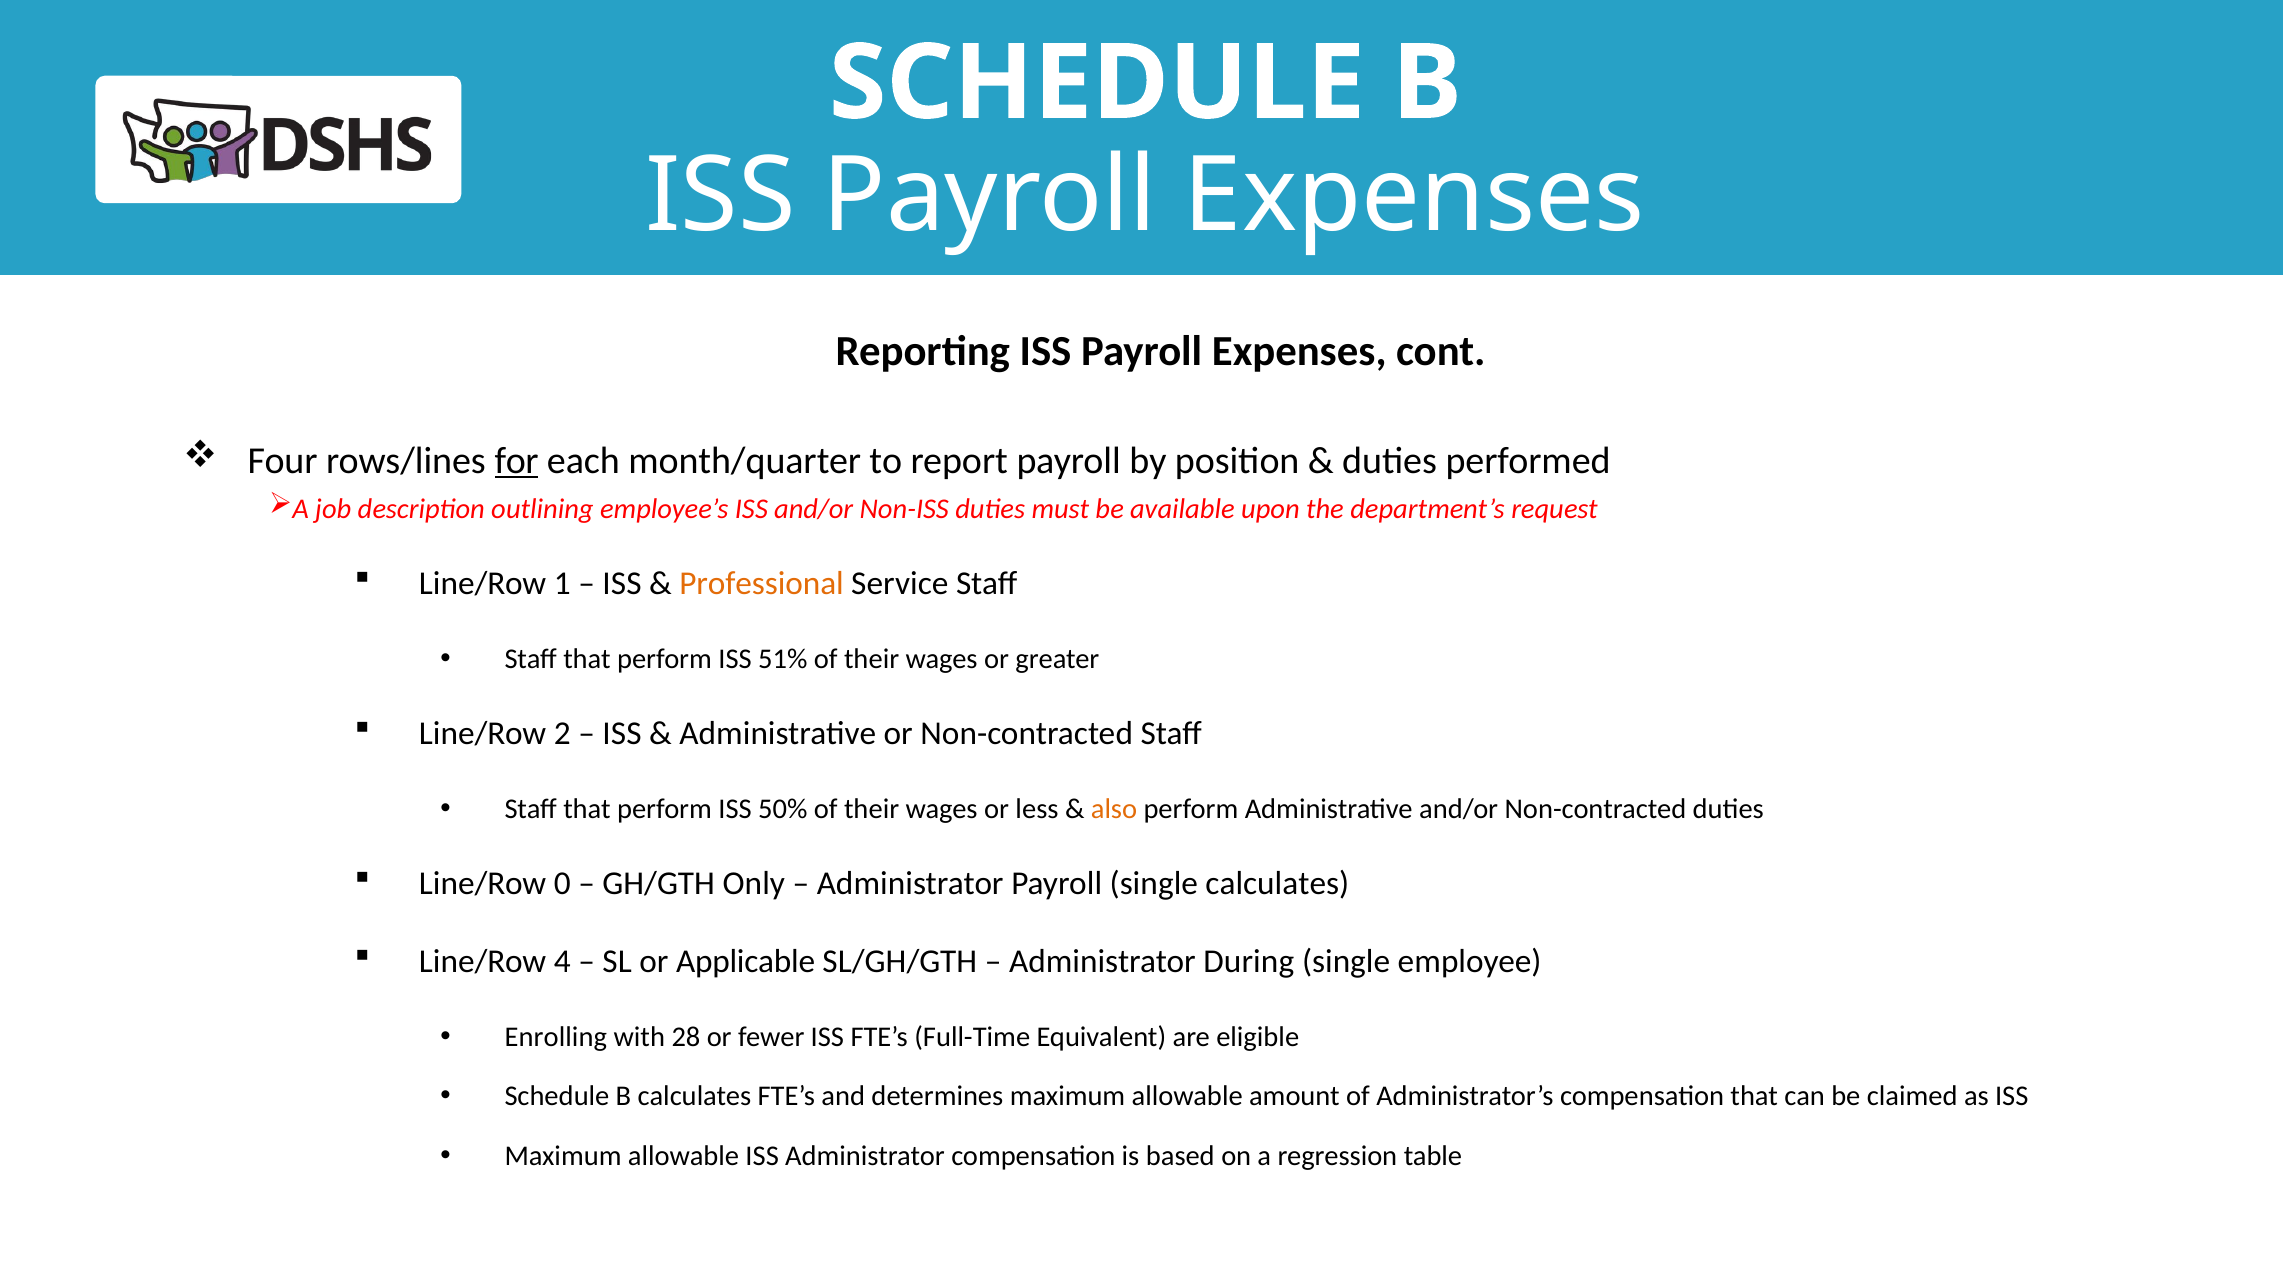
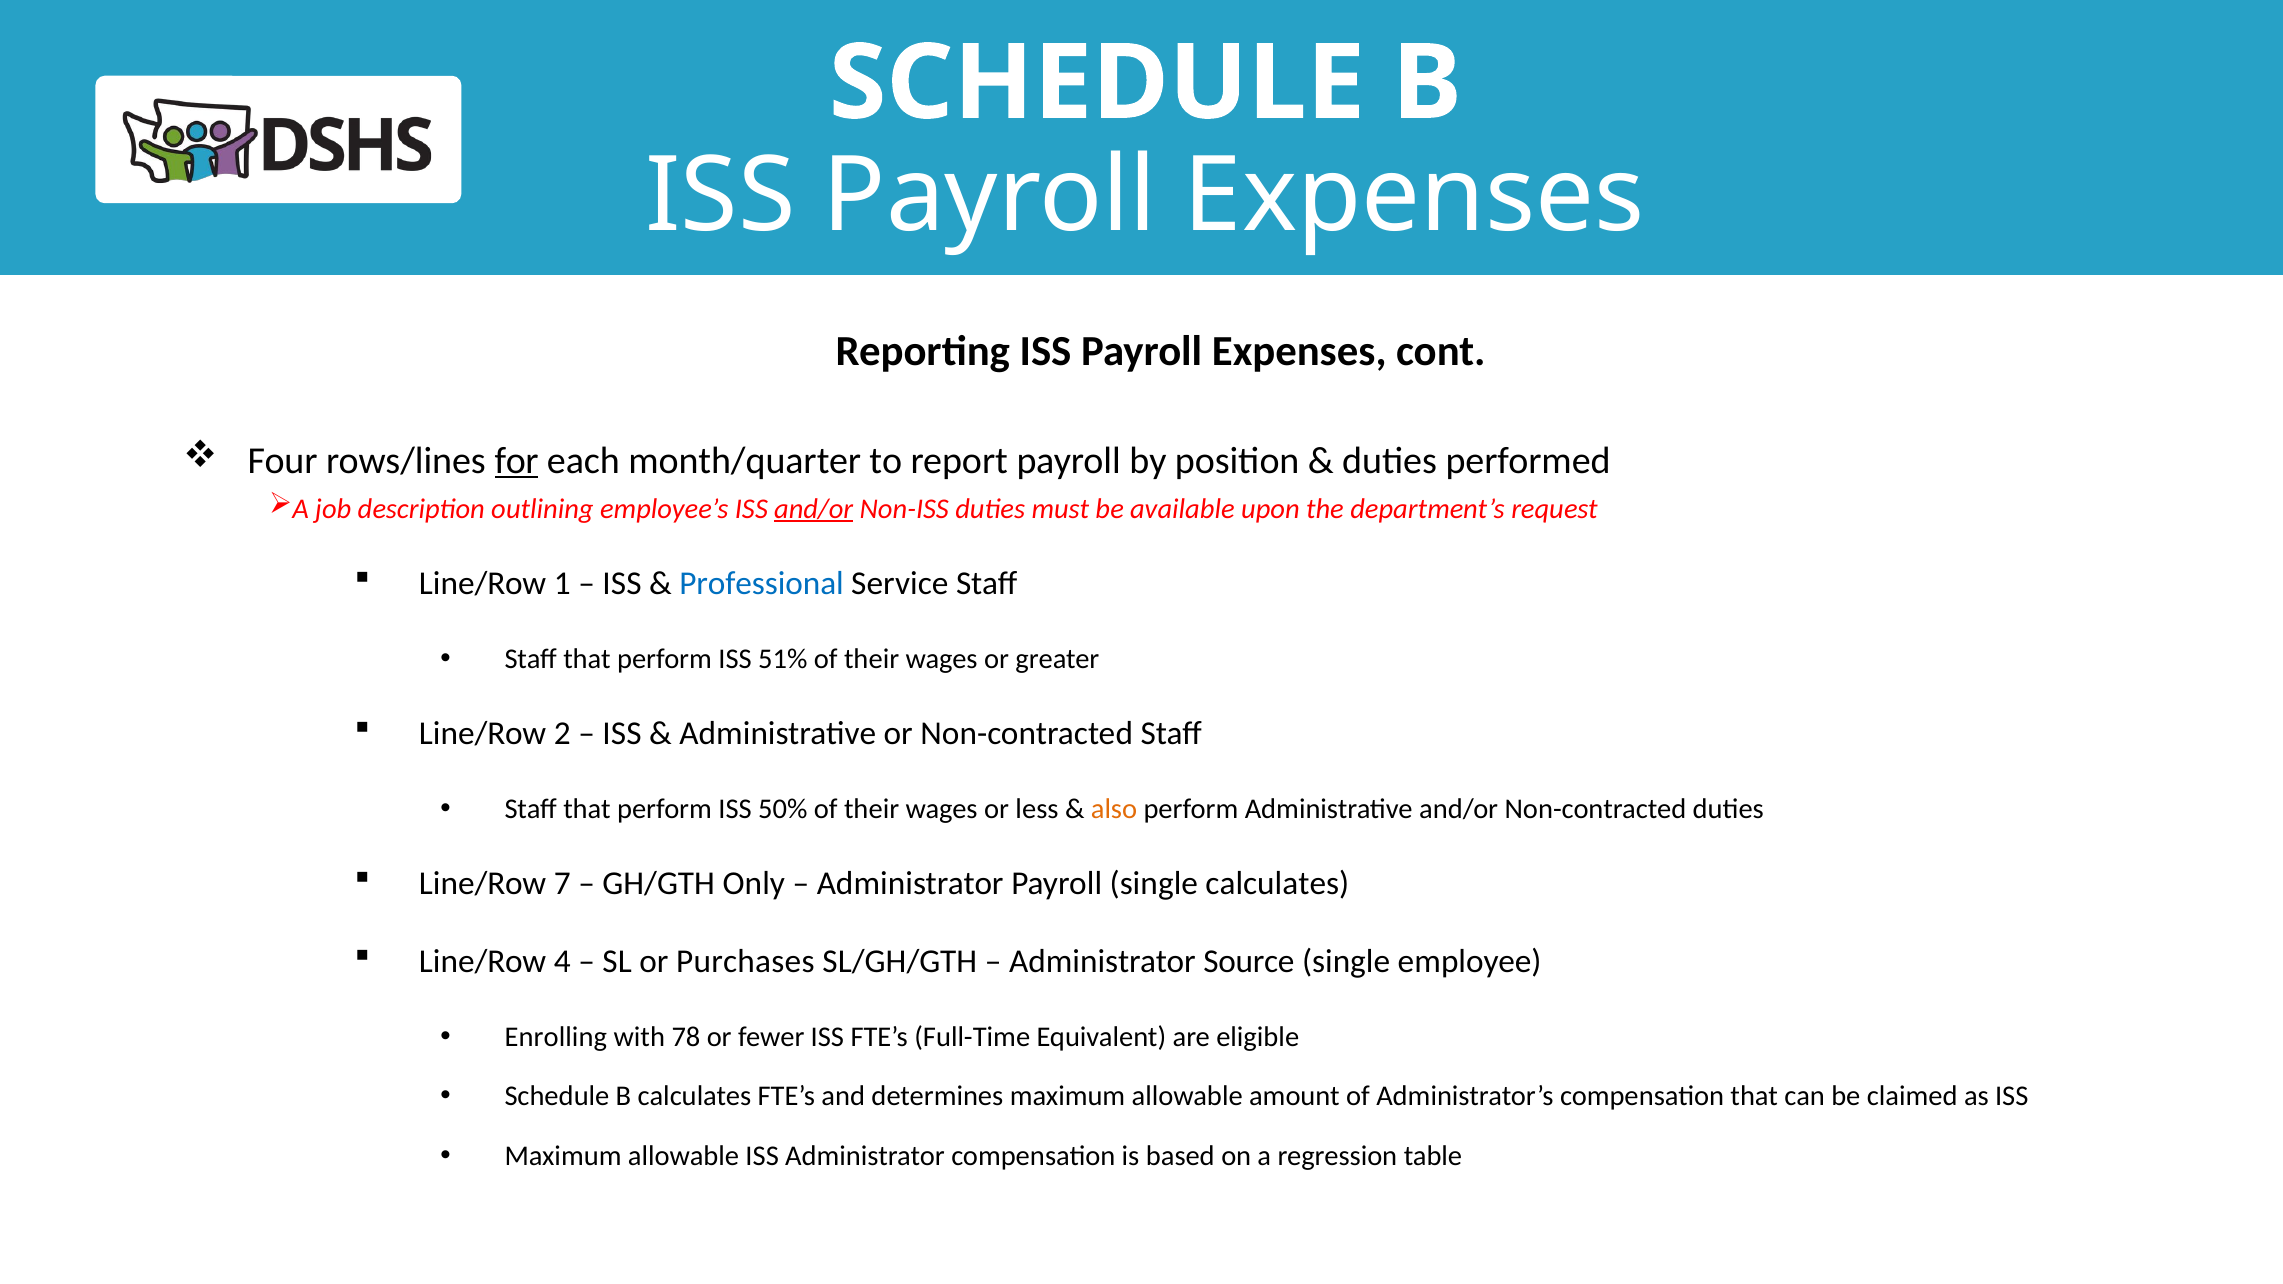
and/or at (814, 509) underline: none -> present
Professional colour: orange -> blue
0: 0 -> 7
Applicable: Applicable -> Purchases
During: During -> Source
28: 28 -> 78
